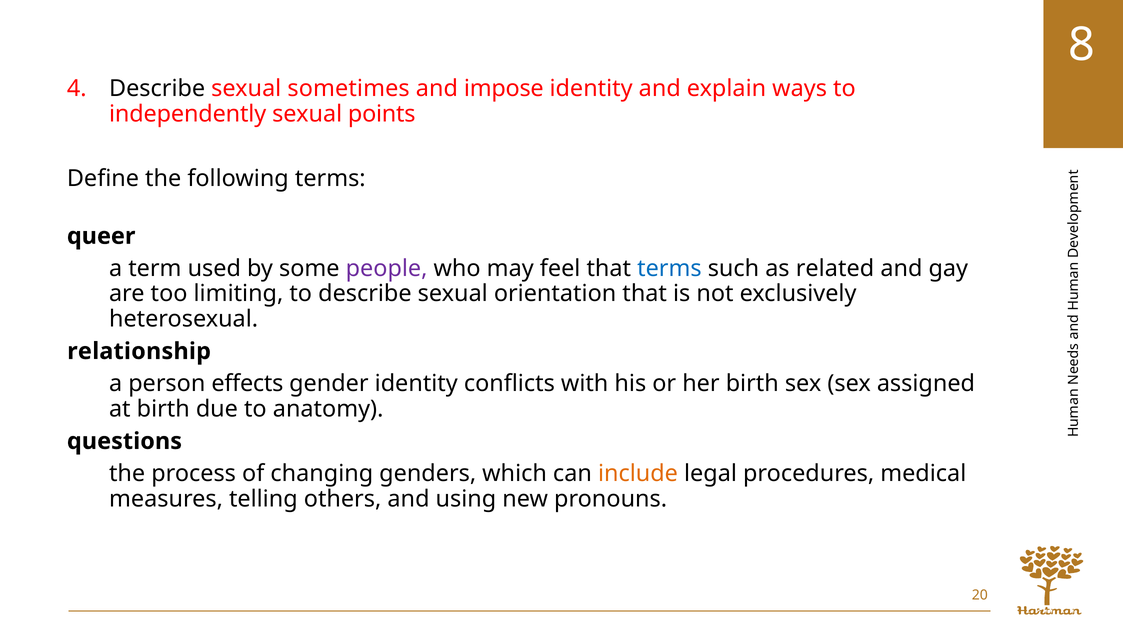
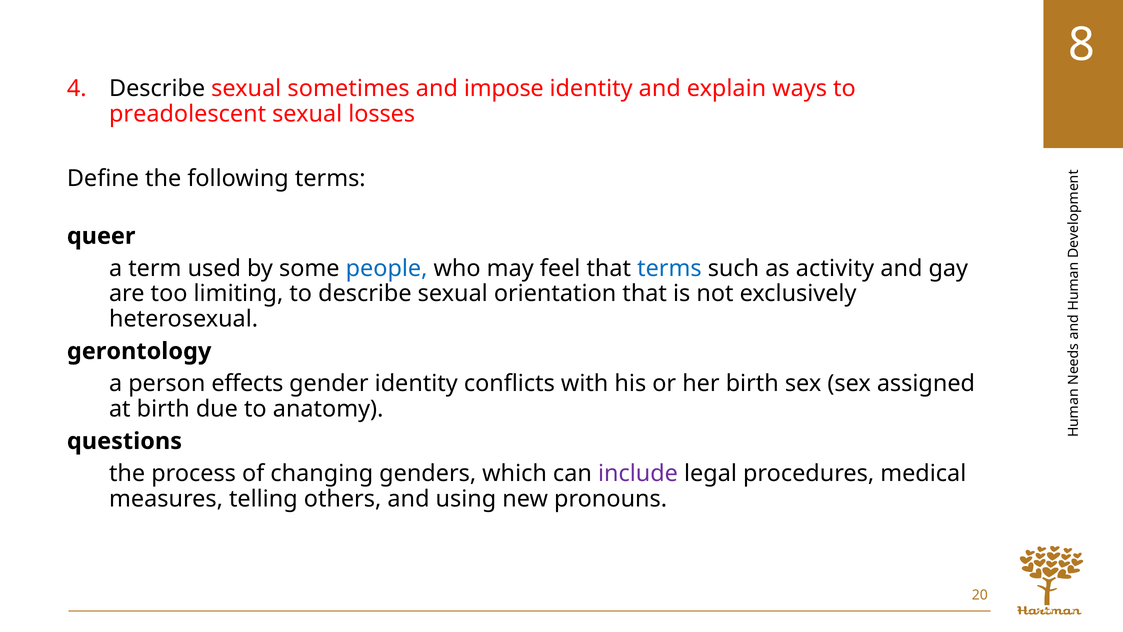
independently: independently -> preadolescent
points: points -> losses
people colour: purple -> blue
related: related -> activity
relationship: relationship -> gerontology
include colour: orange -> purple
